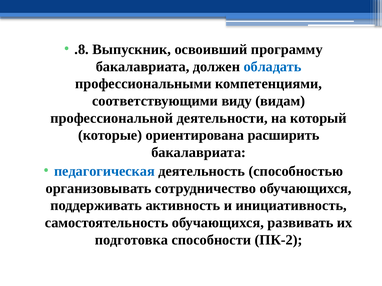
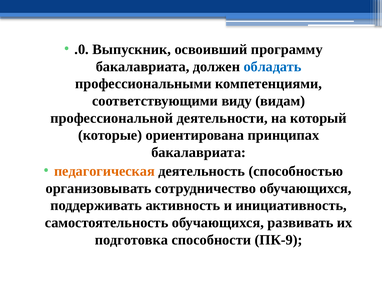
.8: .8 -> .0
расширить: расширить -> принципах
педагогическая colour: blue -> orange
ПК-2: ПК-2 -> ПК-9
